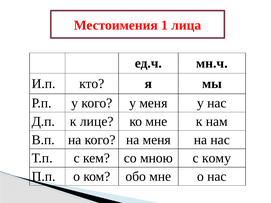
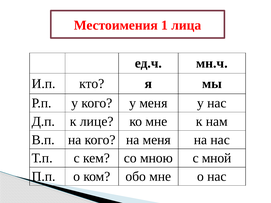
кому: кому -> мной
